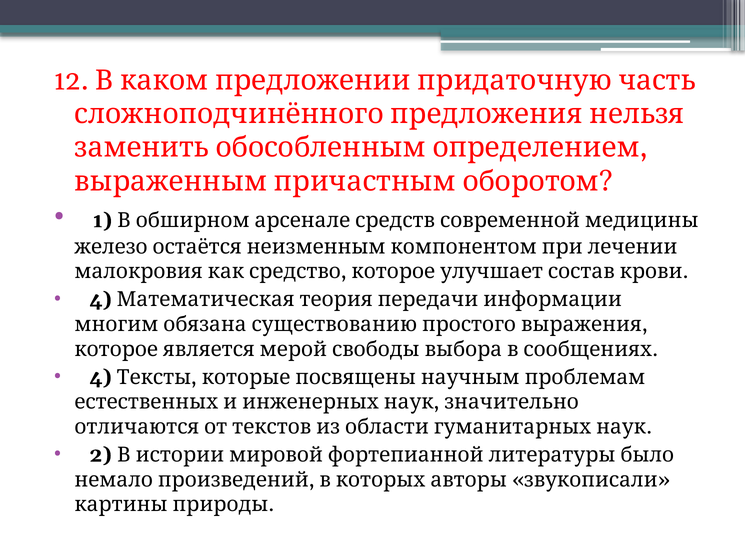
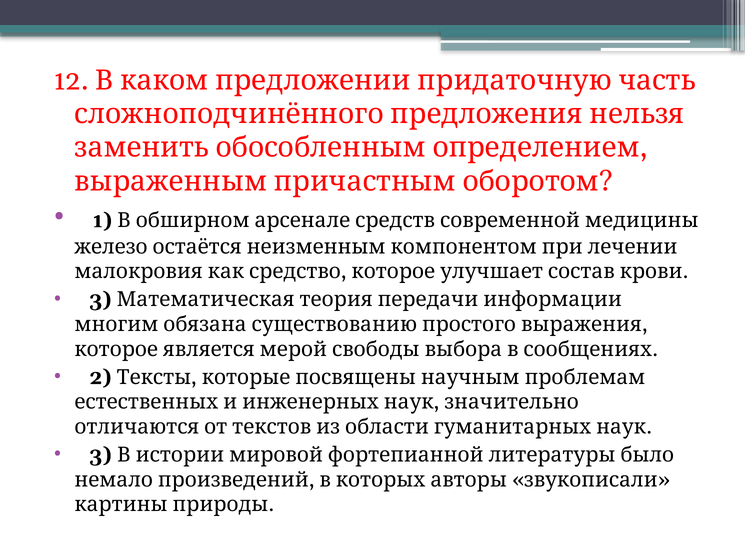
4 at (100, 299): 4 -> 3
4 at (100, 377): 4 -> 2
2 at (101, 455): 2 -> 3
